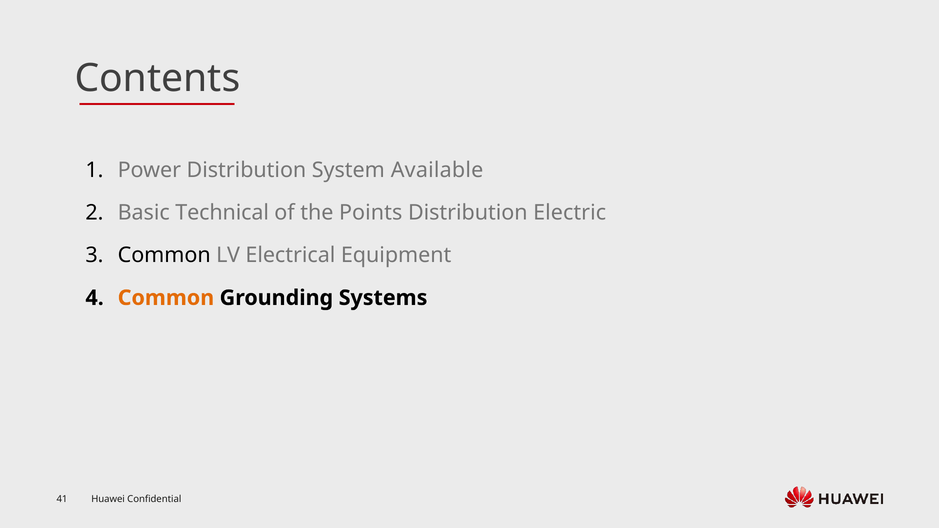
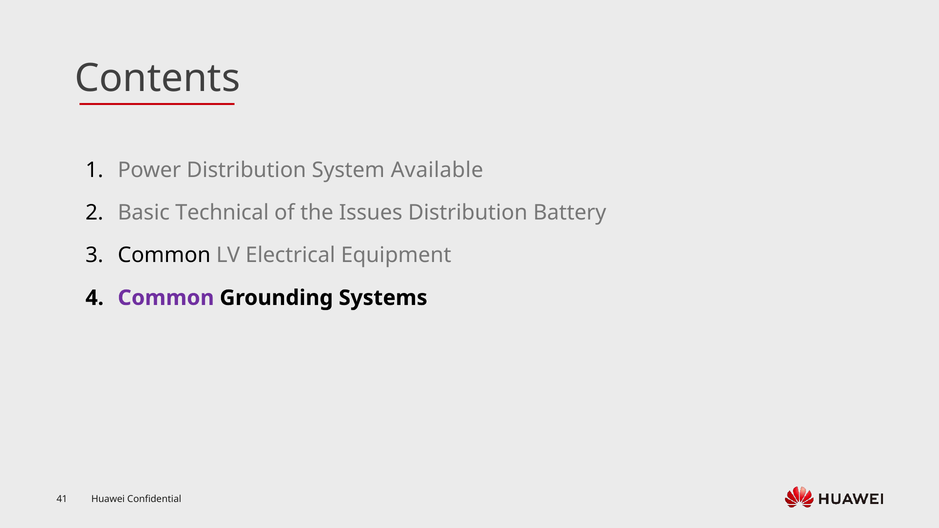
Points: Points -> Issues
Electric: Electric -> Battery
Common at (166, 298) colour: orange -> purple
